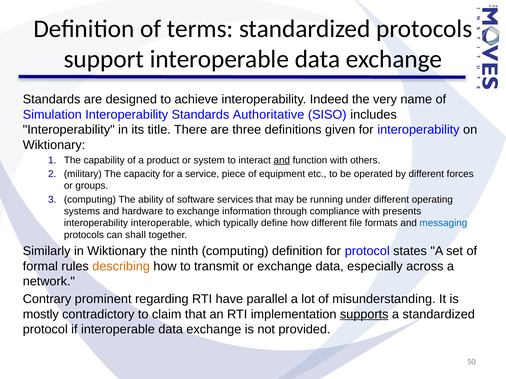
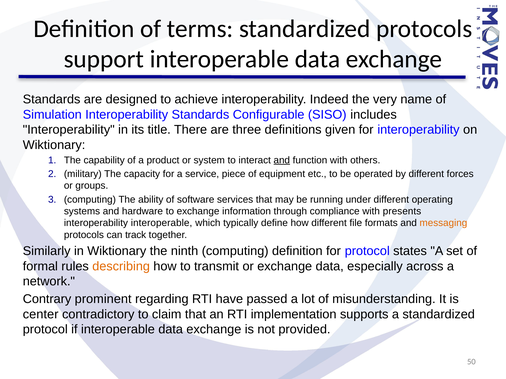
Authoritative: Authoritative -> Configurable
messaging colour: blue -> orange
shall: shall -> track
parallel: parallel -> passed
mostly: mostly -> center
supports underline: present -> none
